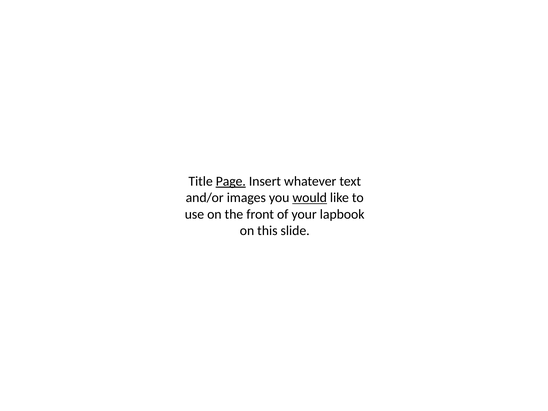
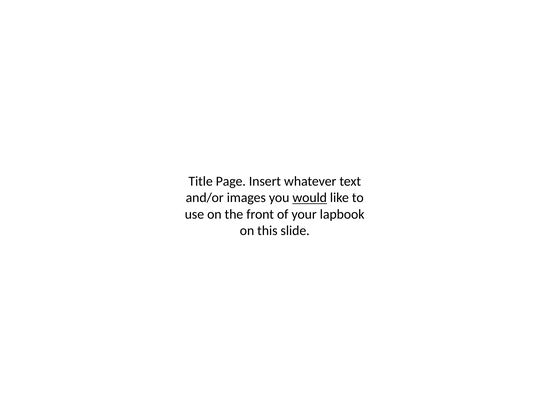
Page underline: present -> none
